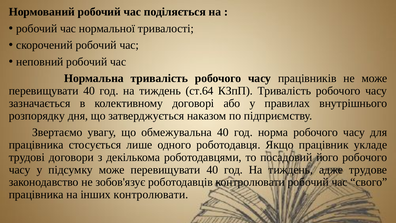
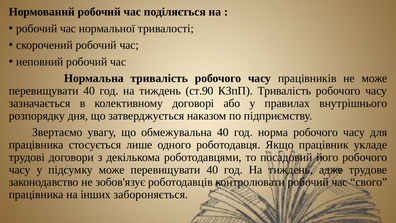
ст.64: ст.64 -> ст.90
інших контролювати: контролювати -> забороняється
